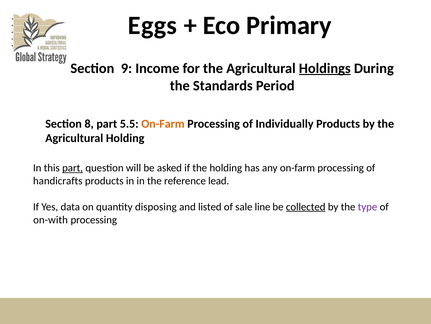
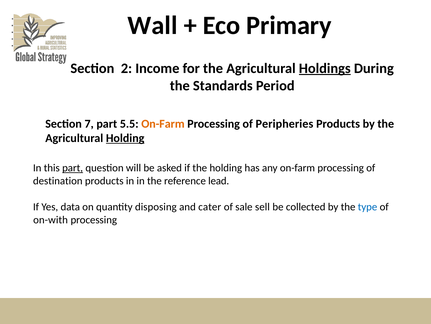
Eggs: Eggs -> Wall
9: 9 -> 2
8: 8 -> 7
Individually: Individually -> Peripheries
Holding at (125, 138) underline: none -> present
handicrafts: handicrafts -> destination
listed: listed -> cater
line: line -> sell
collected underline: present -> none
type colour: purple -> blue
